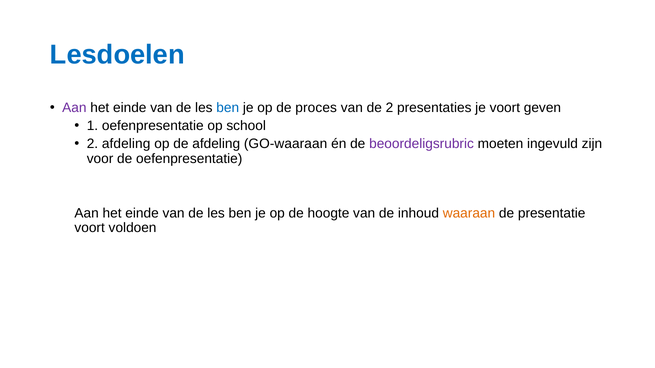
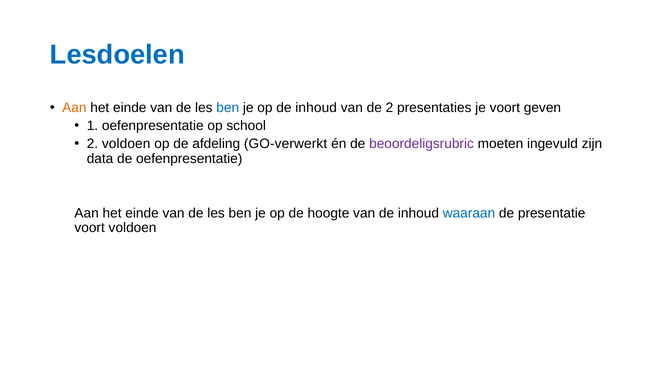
Aan at (74, 108) colour: purple -> orange
op de proces: proces -> inhoud
2 afdeling: afdeling -> voldoen
GO-waaraan: GO-waaraan -> GO-verwerkt
voor: voor -> data
waaraan colour: orange -> blue
